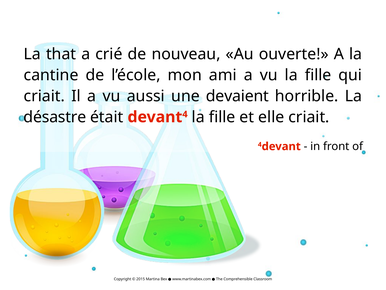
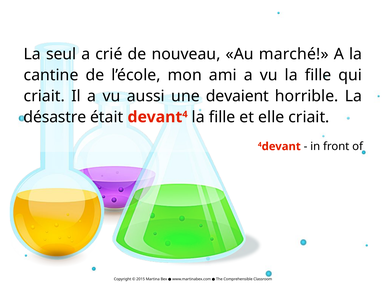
that: that -> seul
ouverte: ouverte -> marché
